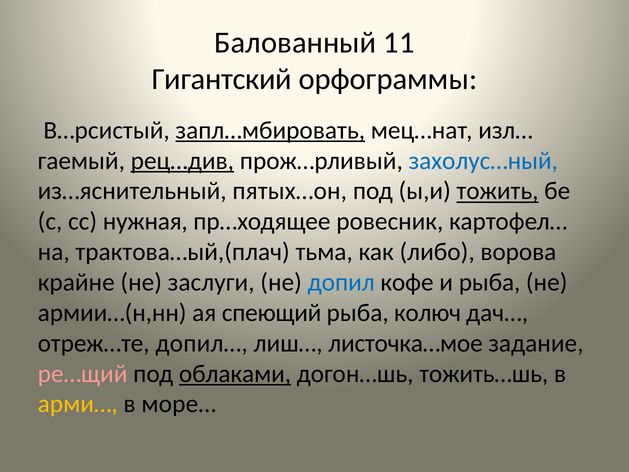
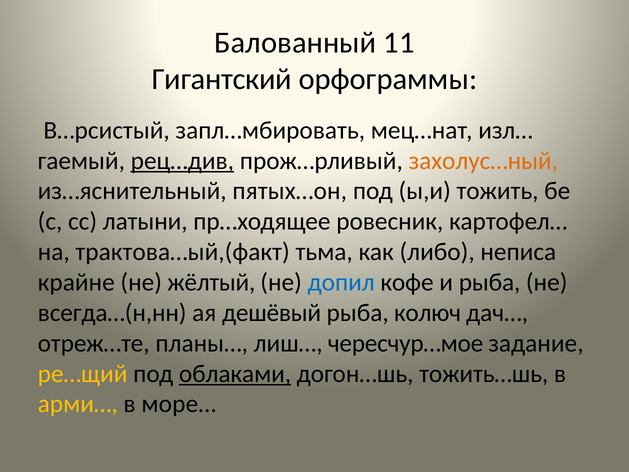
запл…мбировать underline: present -> none
захолус…ный colour: blue -> orange
тожить underline: present -> none
нужная: нужная -> латыни
трактова…ый,(плач: трактова…ый,(плач -> трактова…ый,(факт
ворова: ворова -> неписа
заслуги: заслуги -> жёлтый
армии…(н,нн: армии…(н,нн -> всегда…(н,нн
спеющий: спеющий -> дешёвый
допил…: допил… -> планы…
листочка…мое: листочка…мое -> чересчур…мое
ре…щий colour: pink -> yellow
